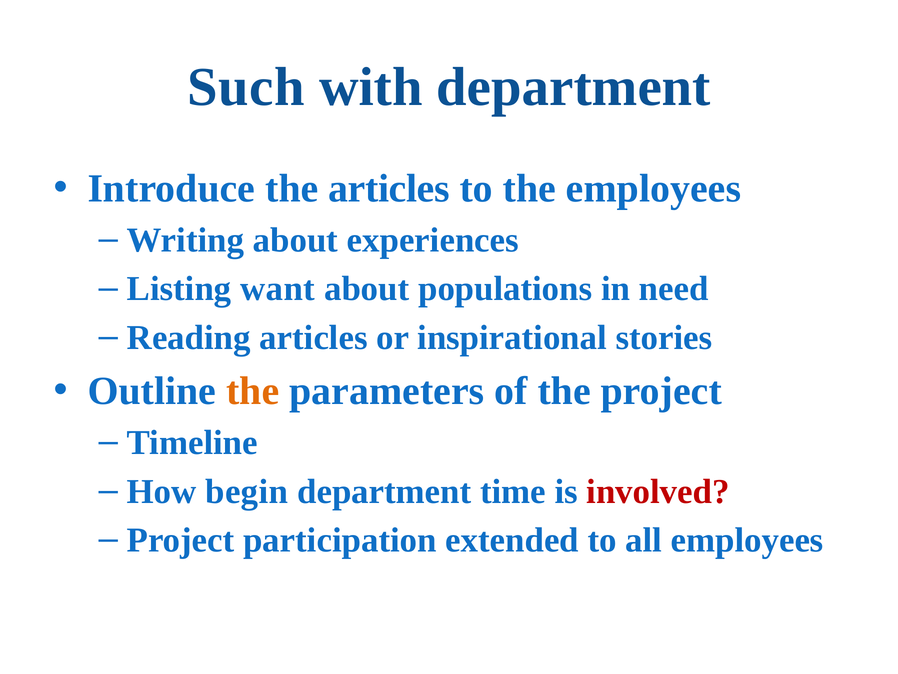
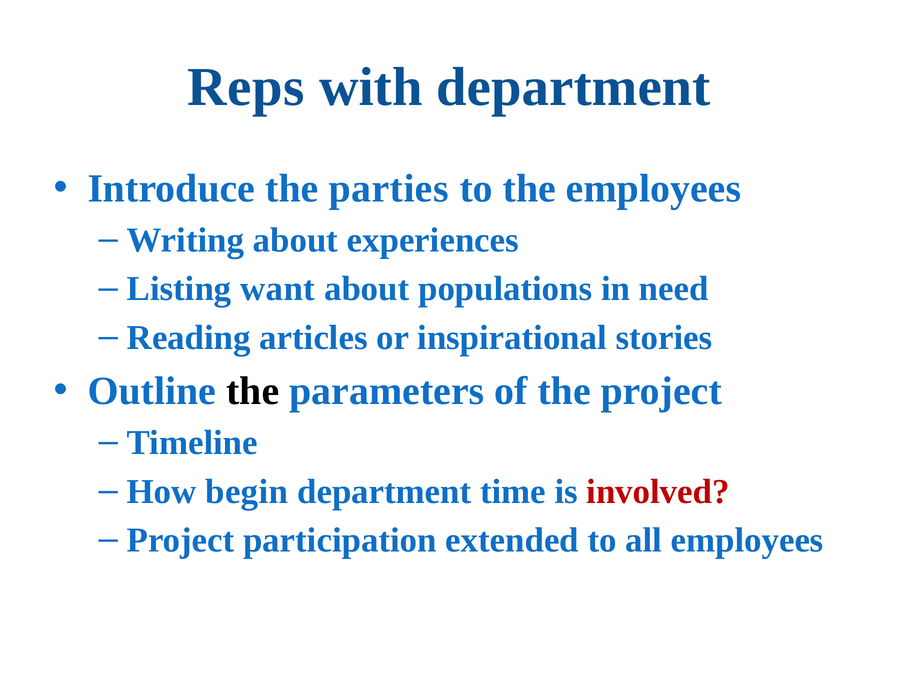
Such: Such -> Reps
the articles: articles -> parties
the at (253, 391) colour: orange -> black
